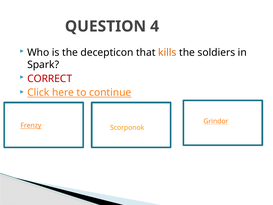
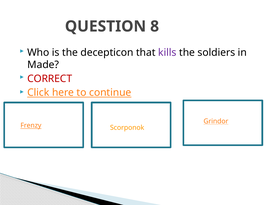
4: 4 -> 8
kills colour: orange -> purple
Spark: Spark -> Made
